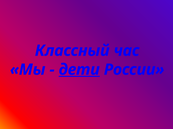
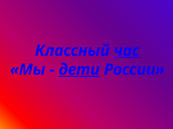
час underline: none -> present
